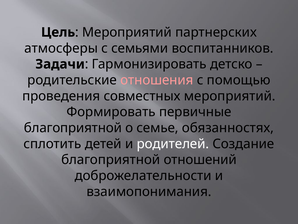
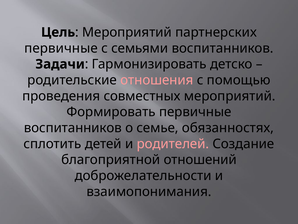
атмосферы at (61, 48): атмосферы -> первичные
благоприятной at (73, 128): благоприятной -> воспитанников
родителей colour: white -> pink
